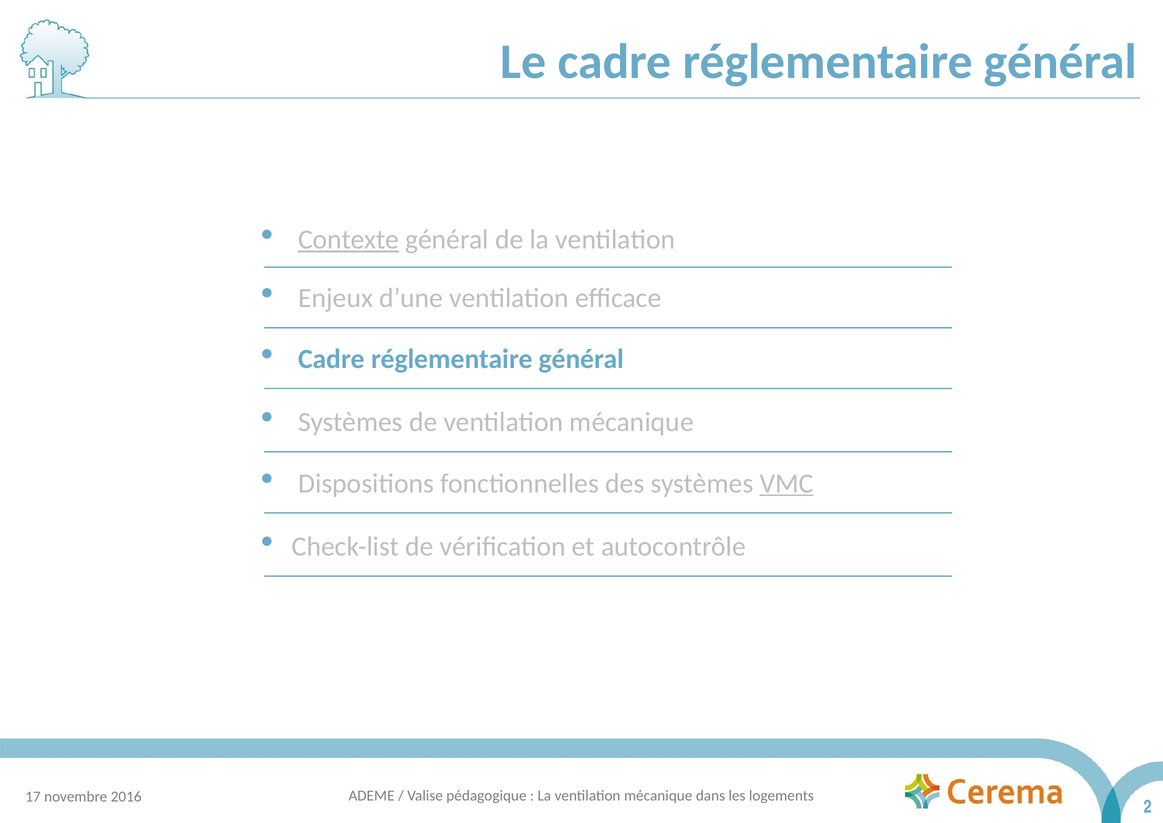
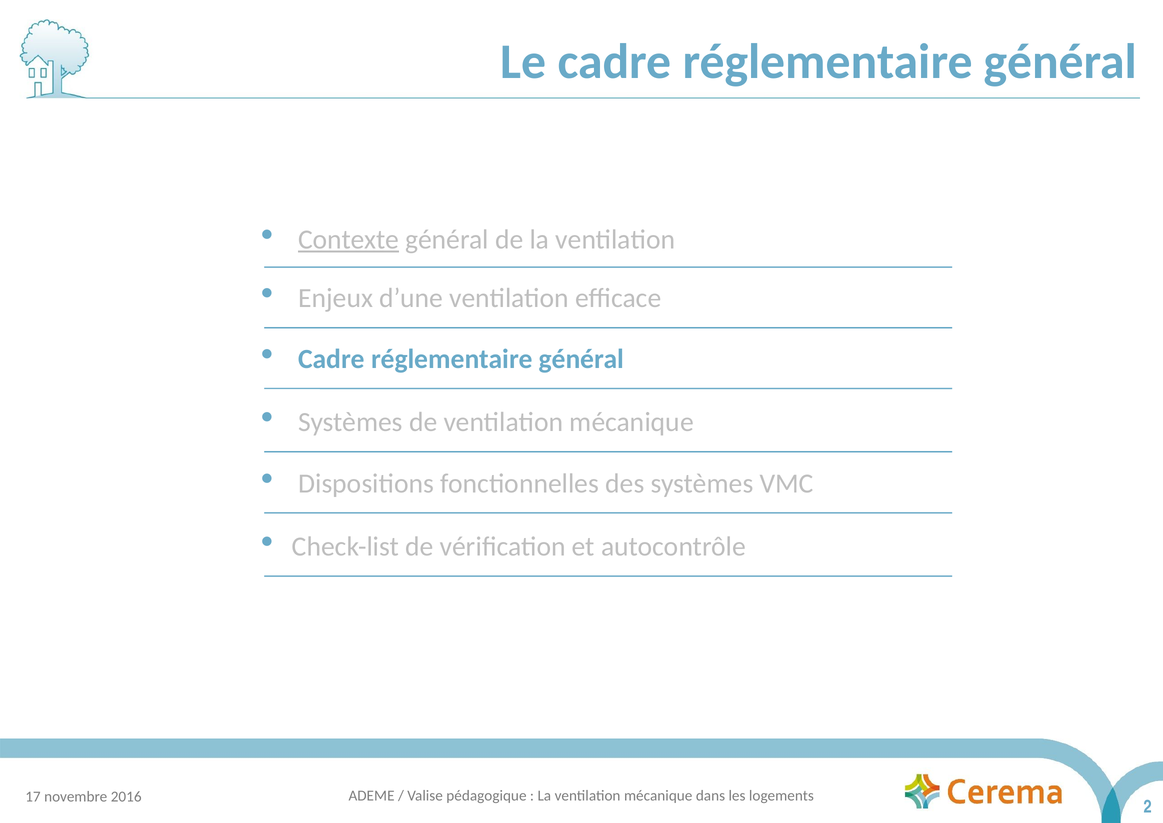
VMC underline: present -> none
